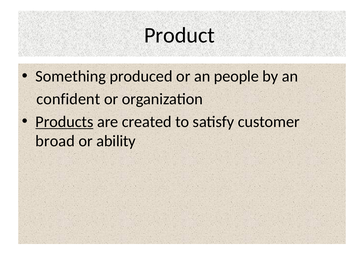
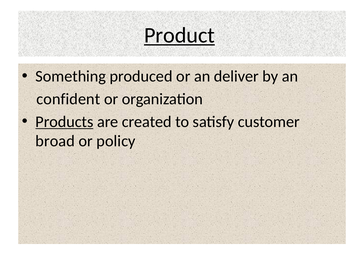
Product underline: none -> present
people: people -> deliver
ability: ability -> policy
